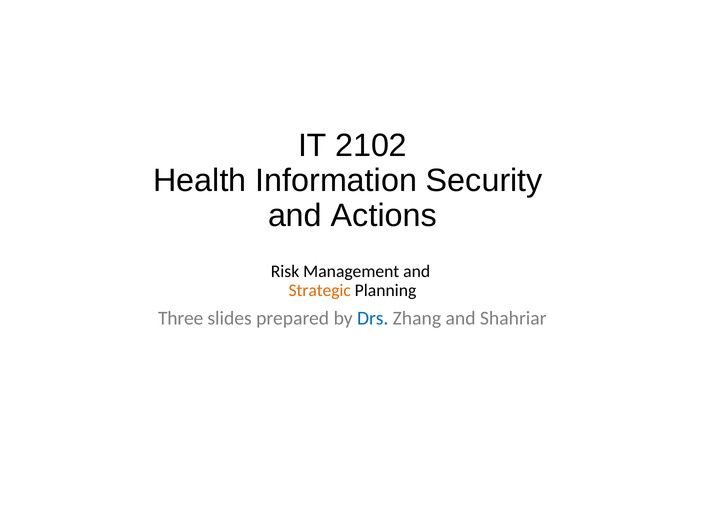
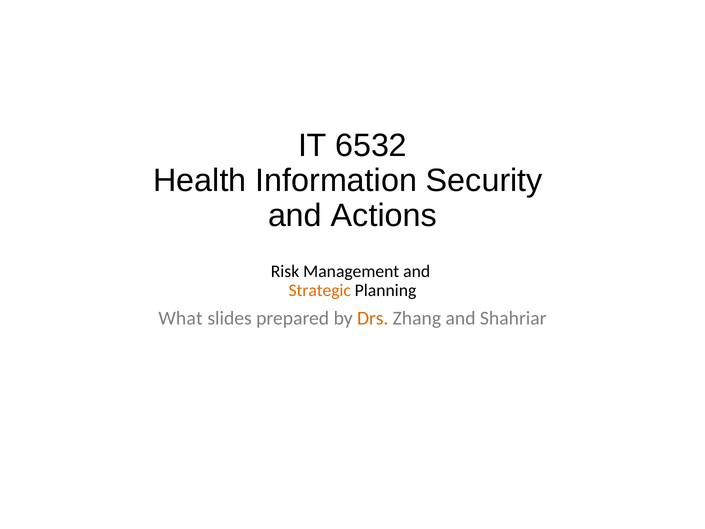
2102: 2102 -> 6532
Three: Three -> What
Drs colour: blue -> orange
